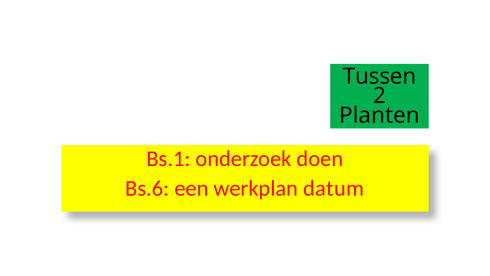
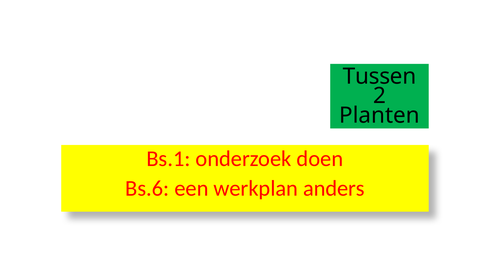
datum: datum -> anders
